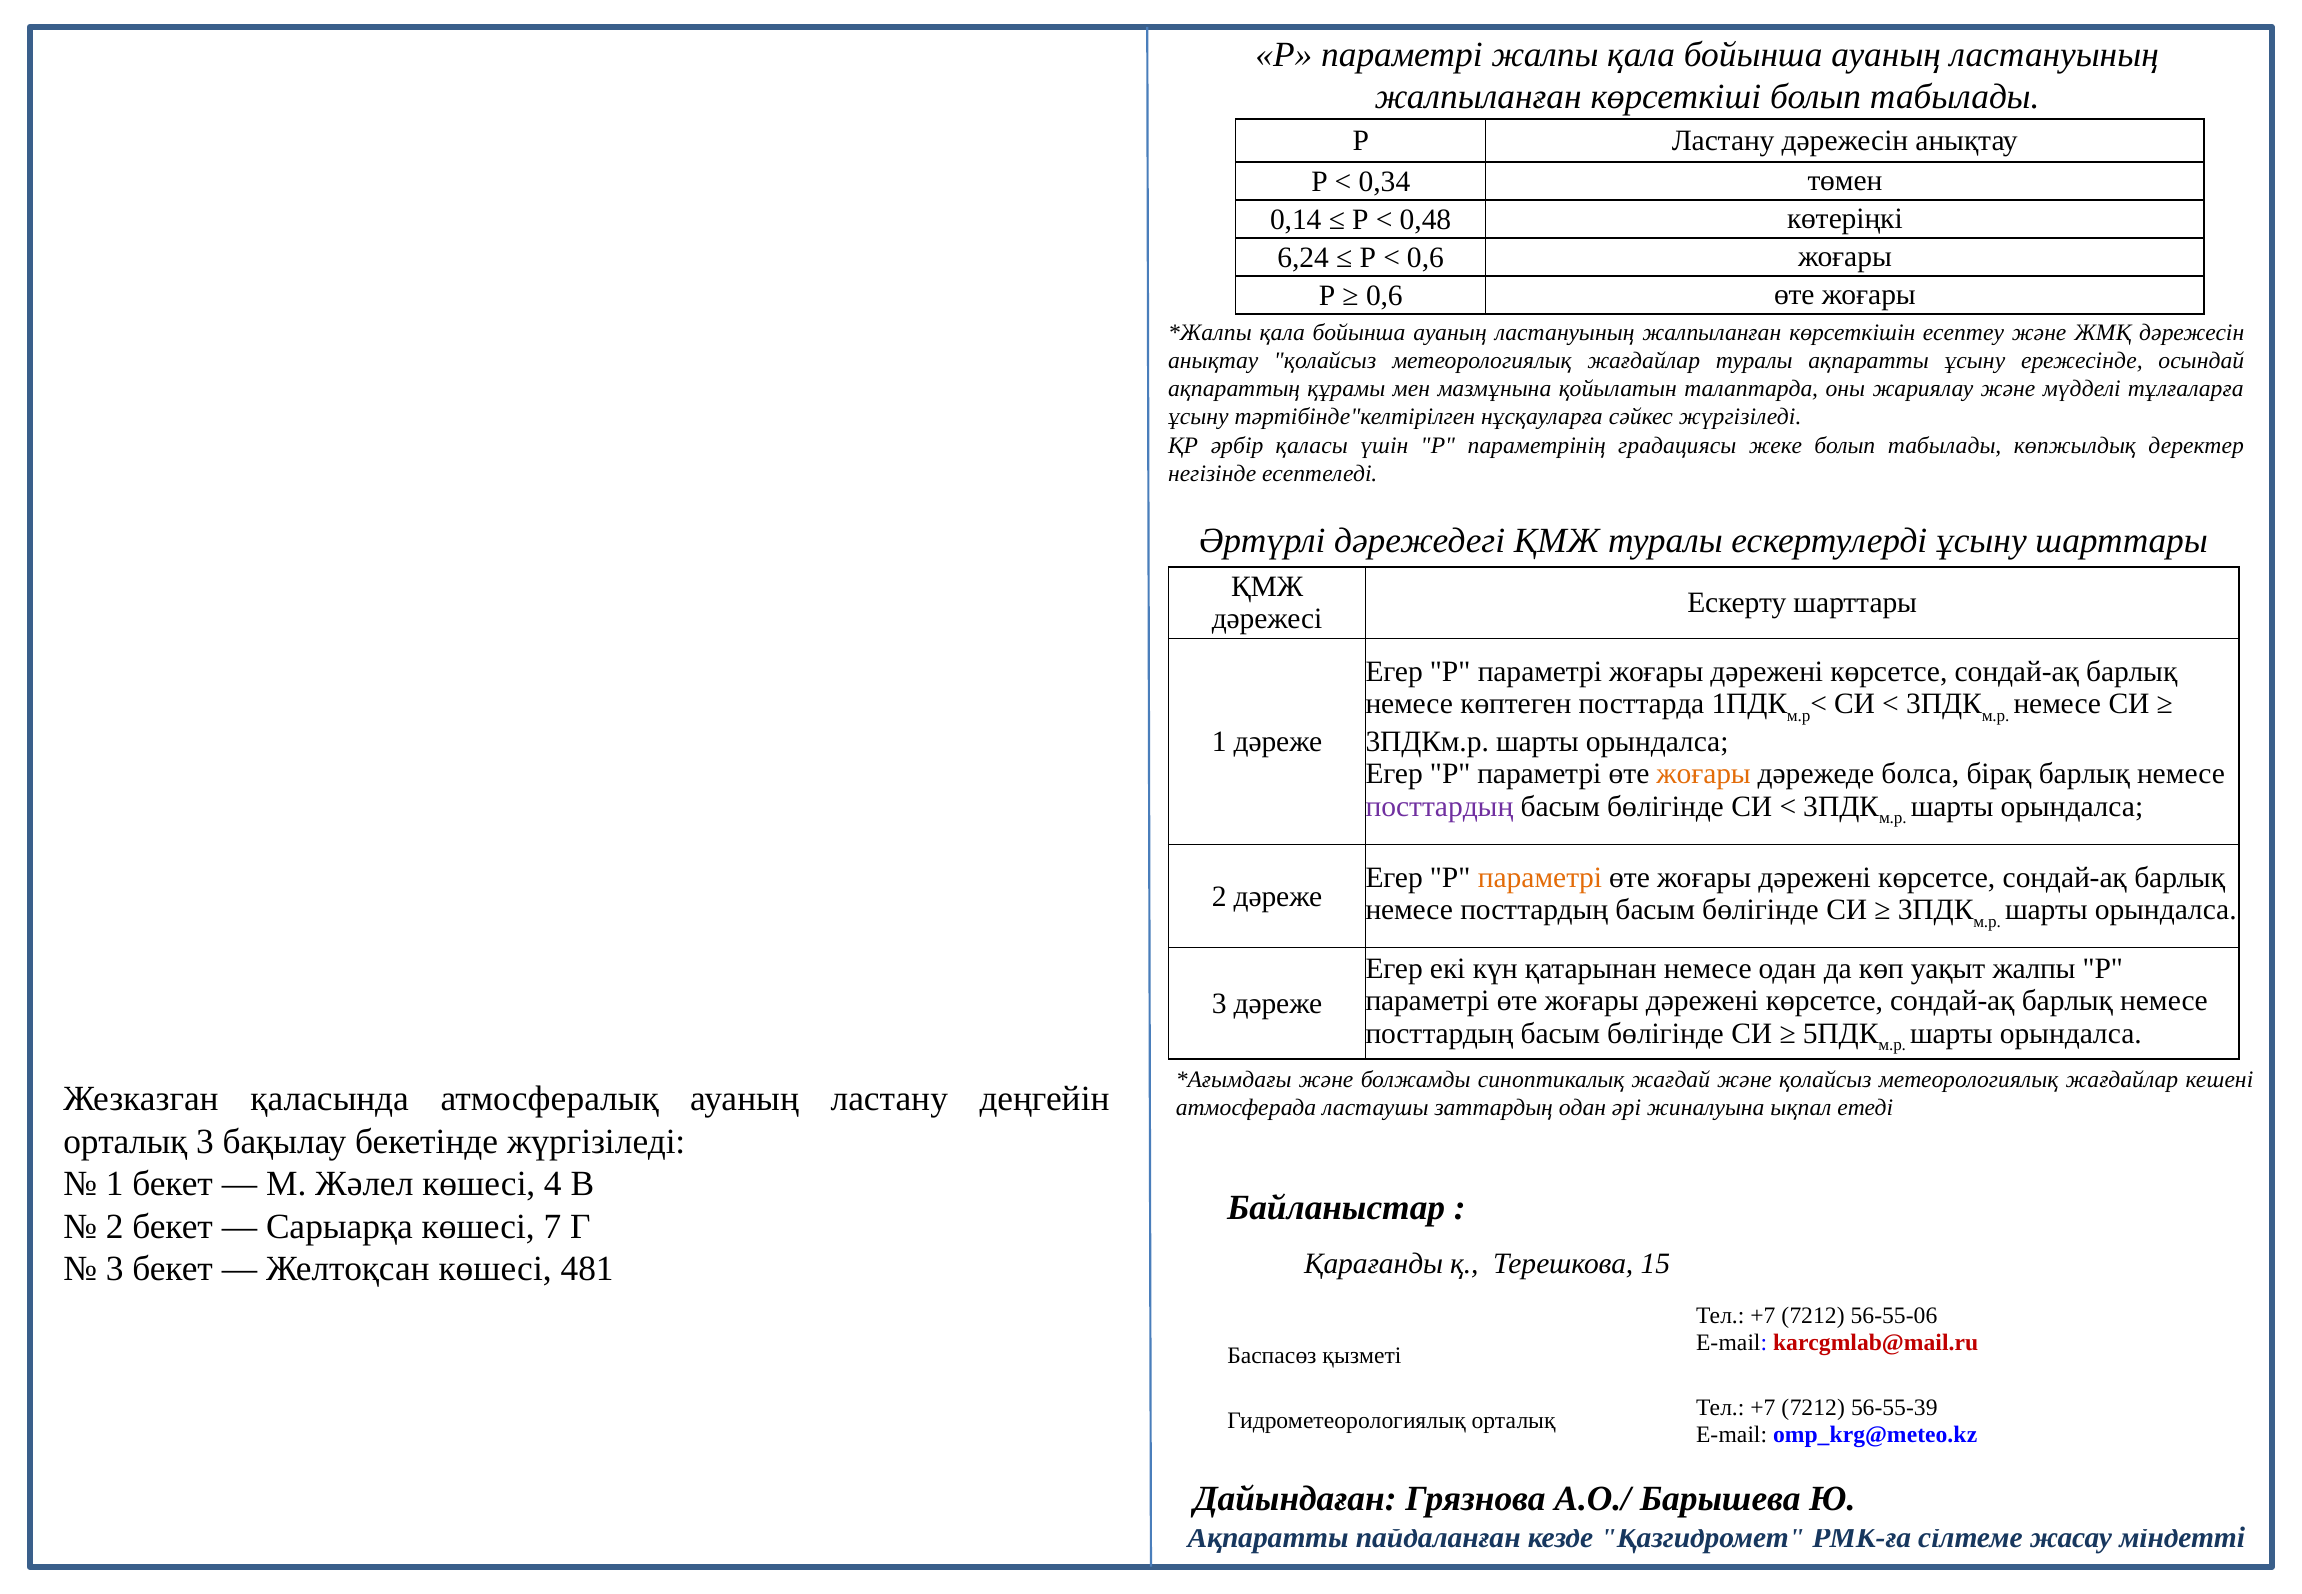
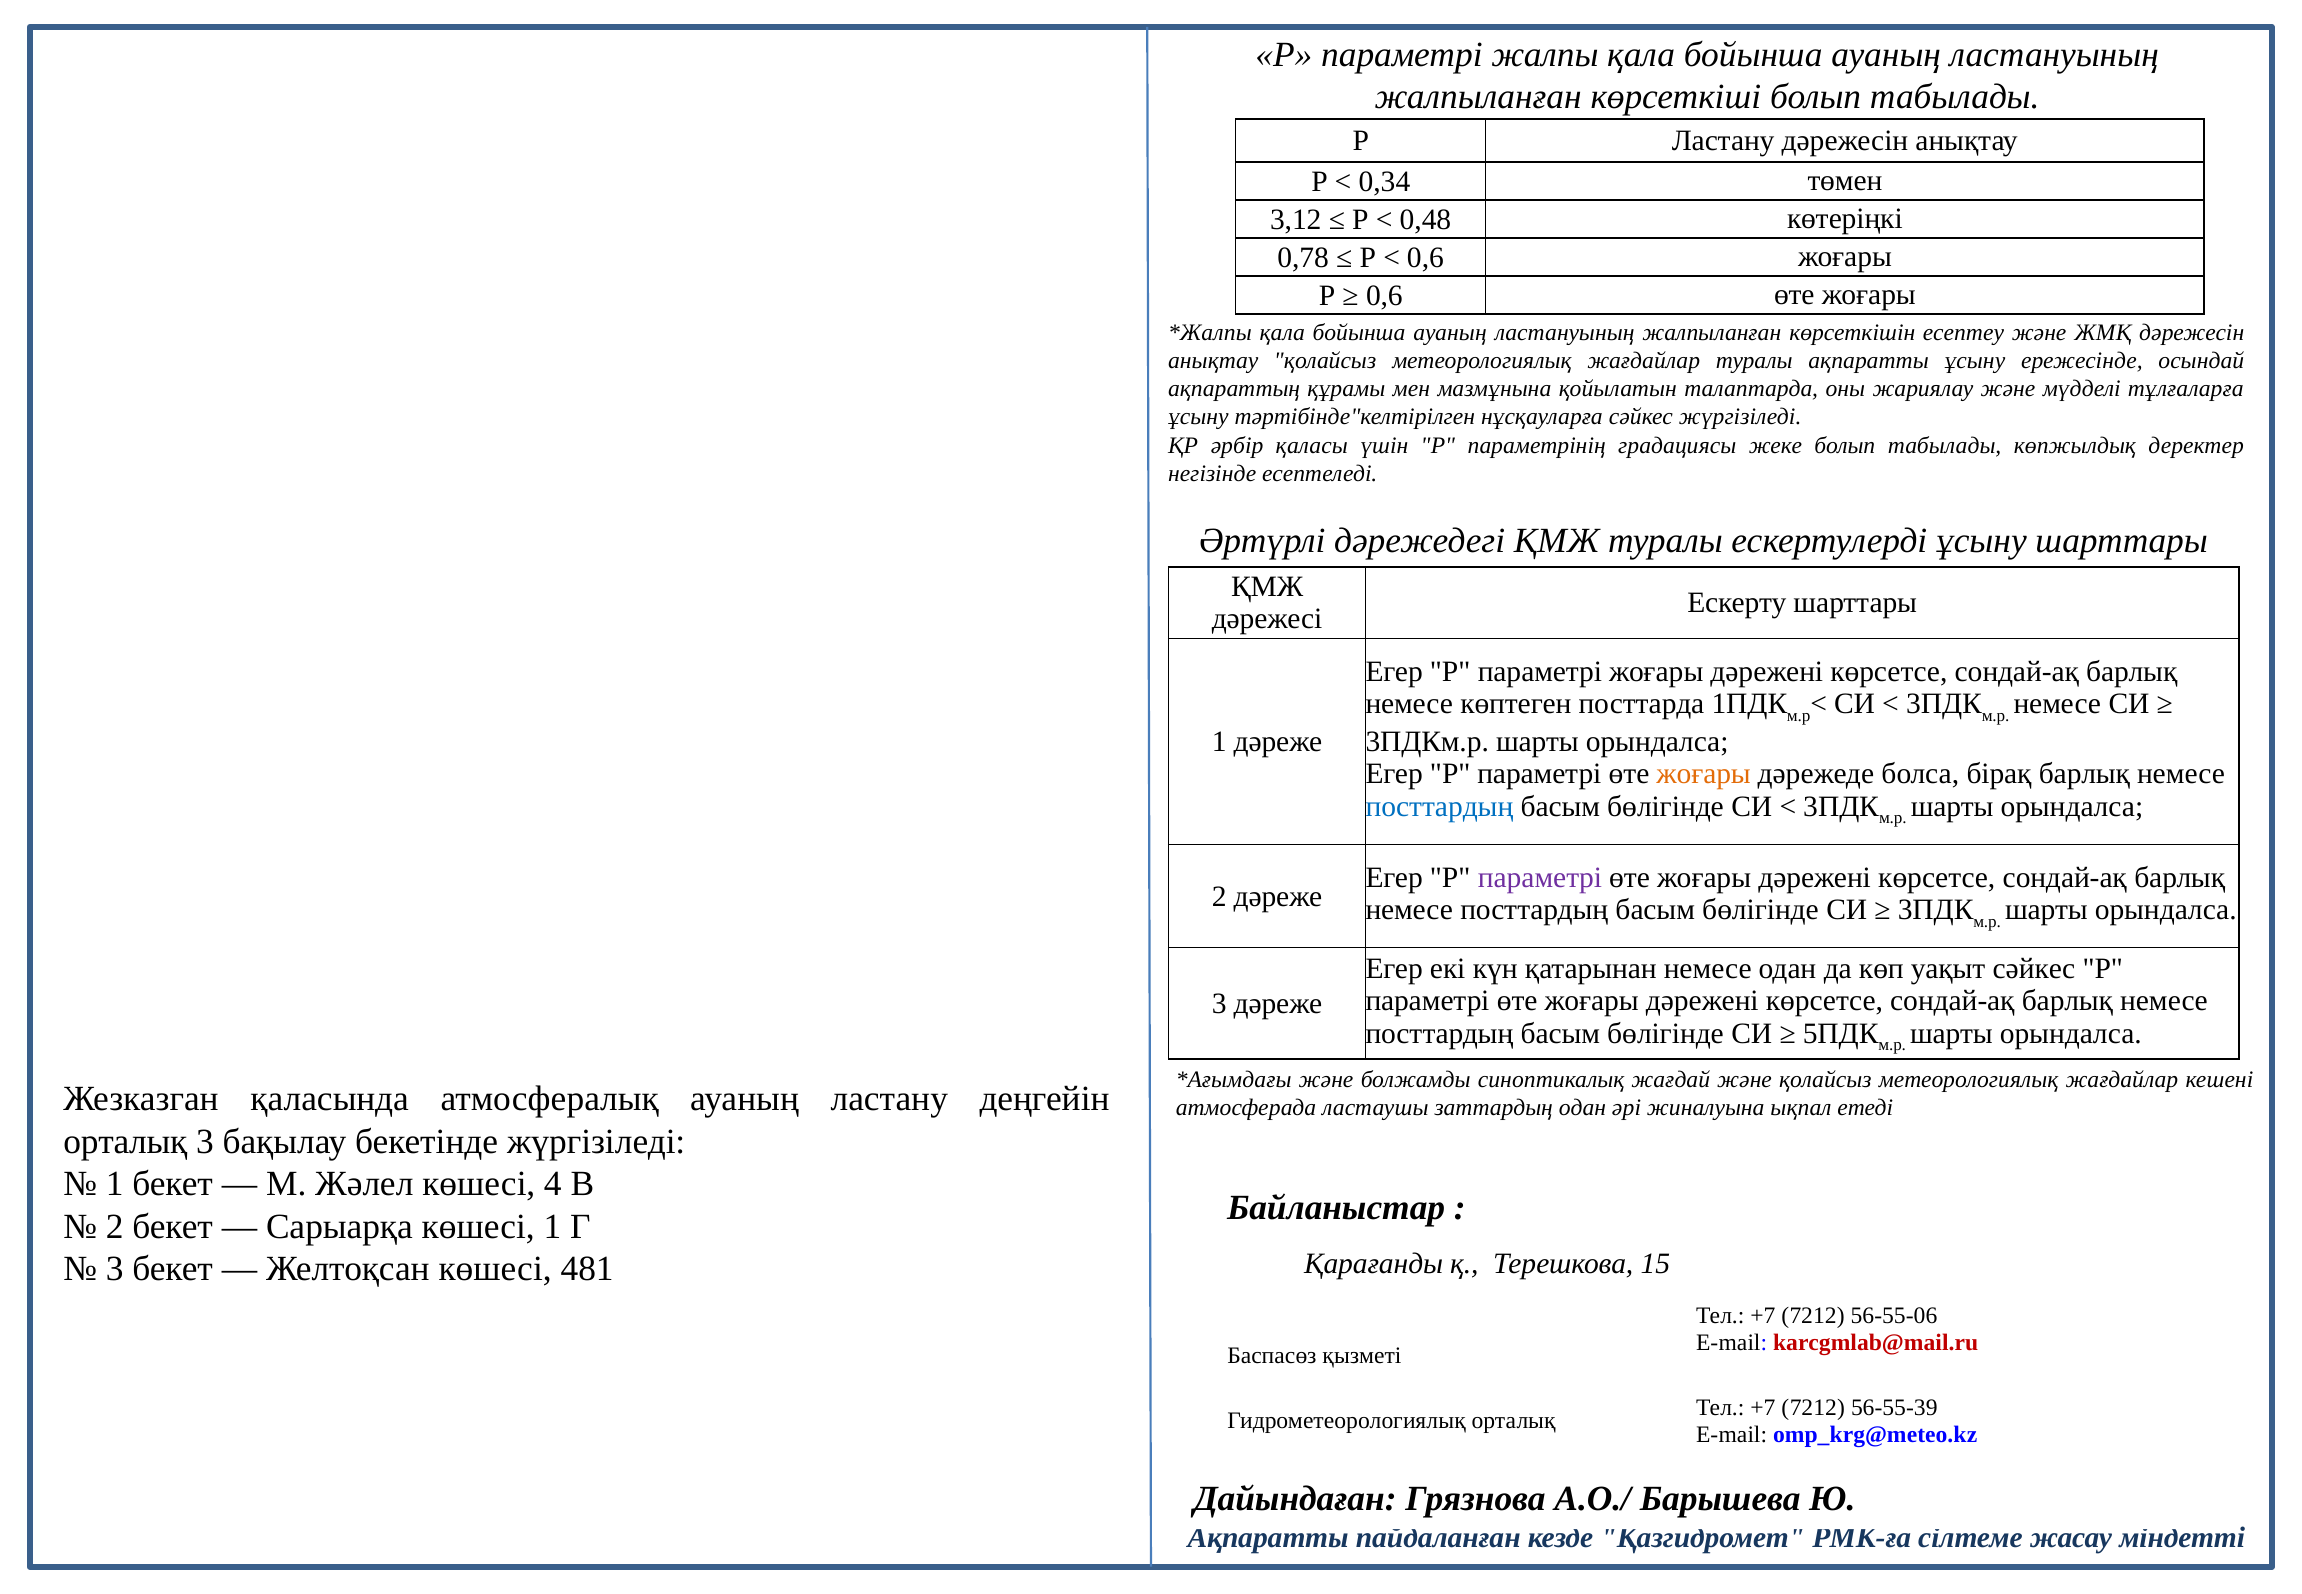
0,14: 0,14 -> 3,12
6,24: 6,24 -> 0,78
посттардың at (1439, 806) colour: purple -> blue
параметрі at (1540, 877) colour: orange -> purple
уақыт жалпы: жалпы -> сәйкес
көшесі 7: 7 -> 1
